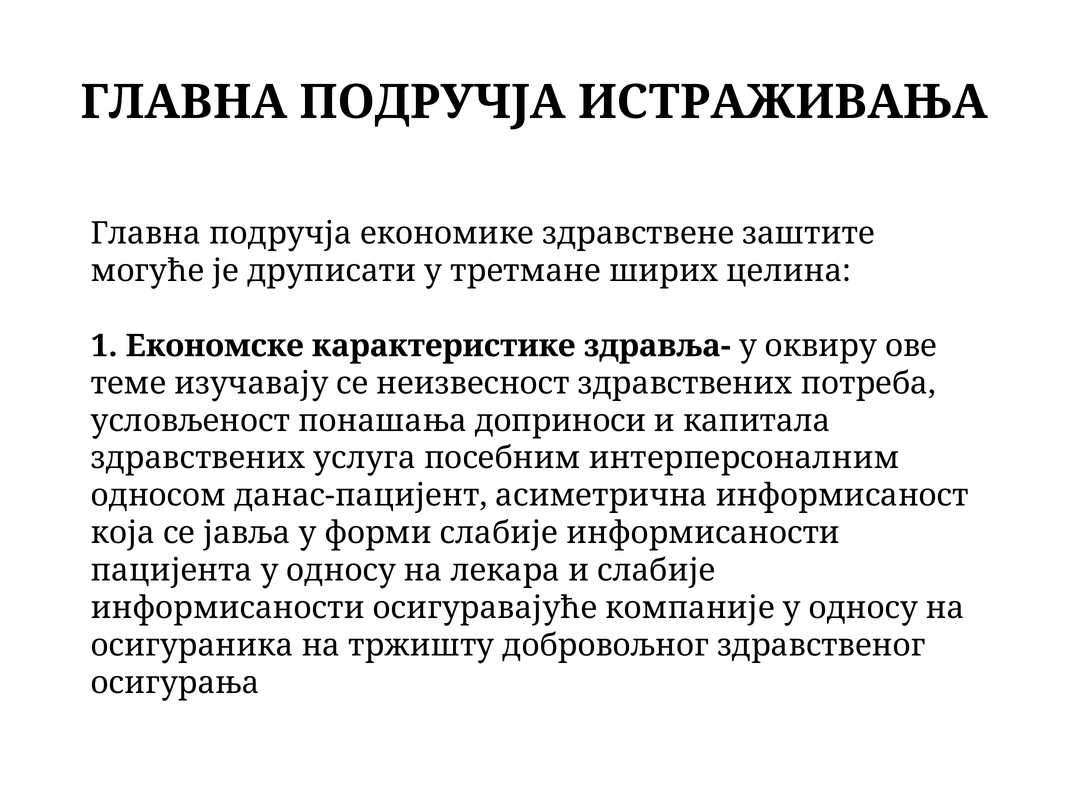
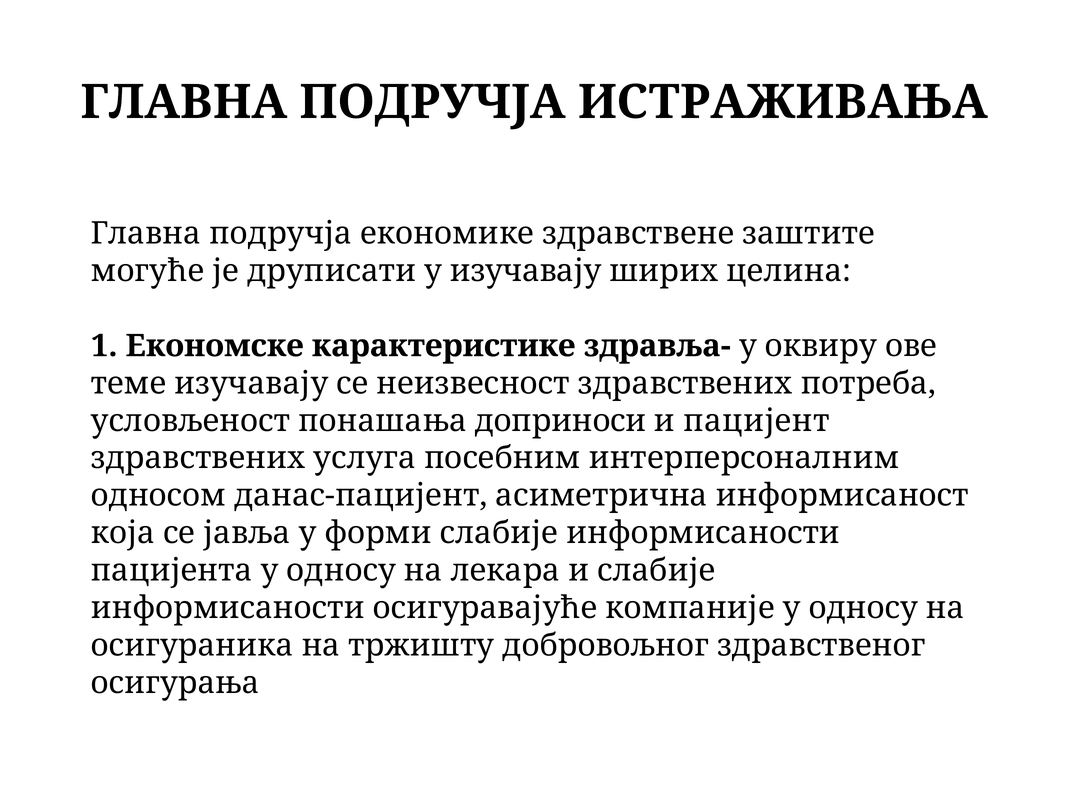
у третмане: третмане -> изучавају
капитала: капитала -> пацијент
